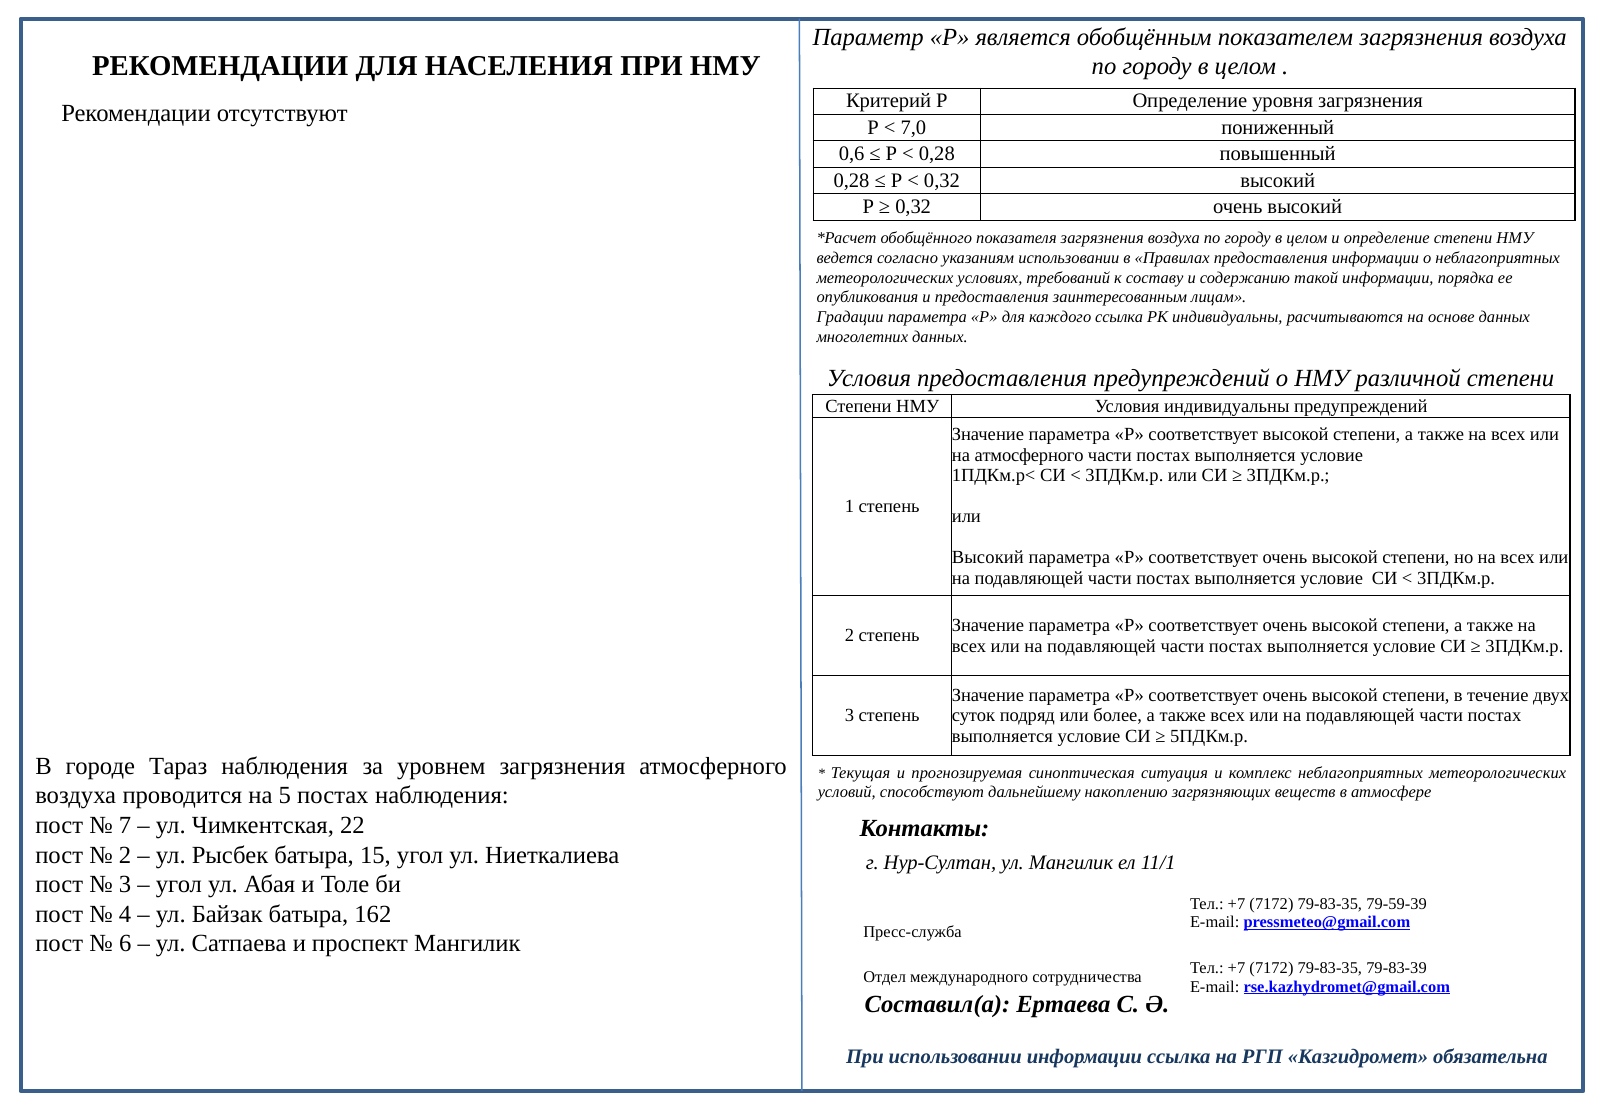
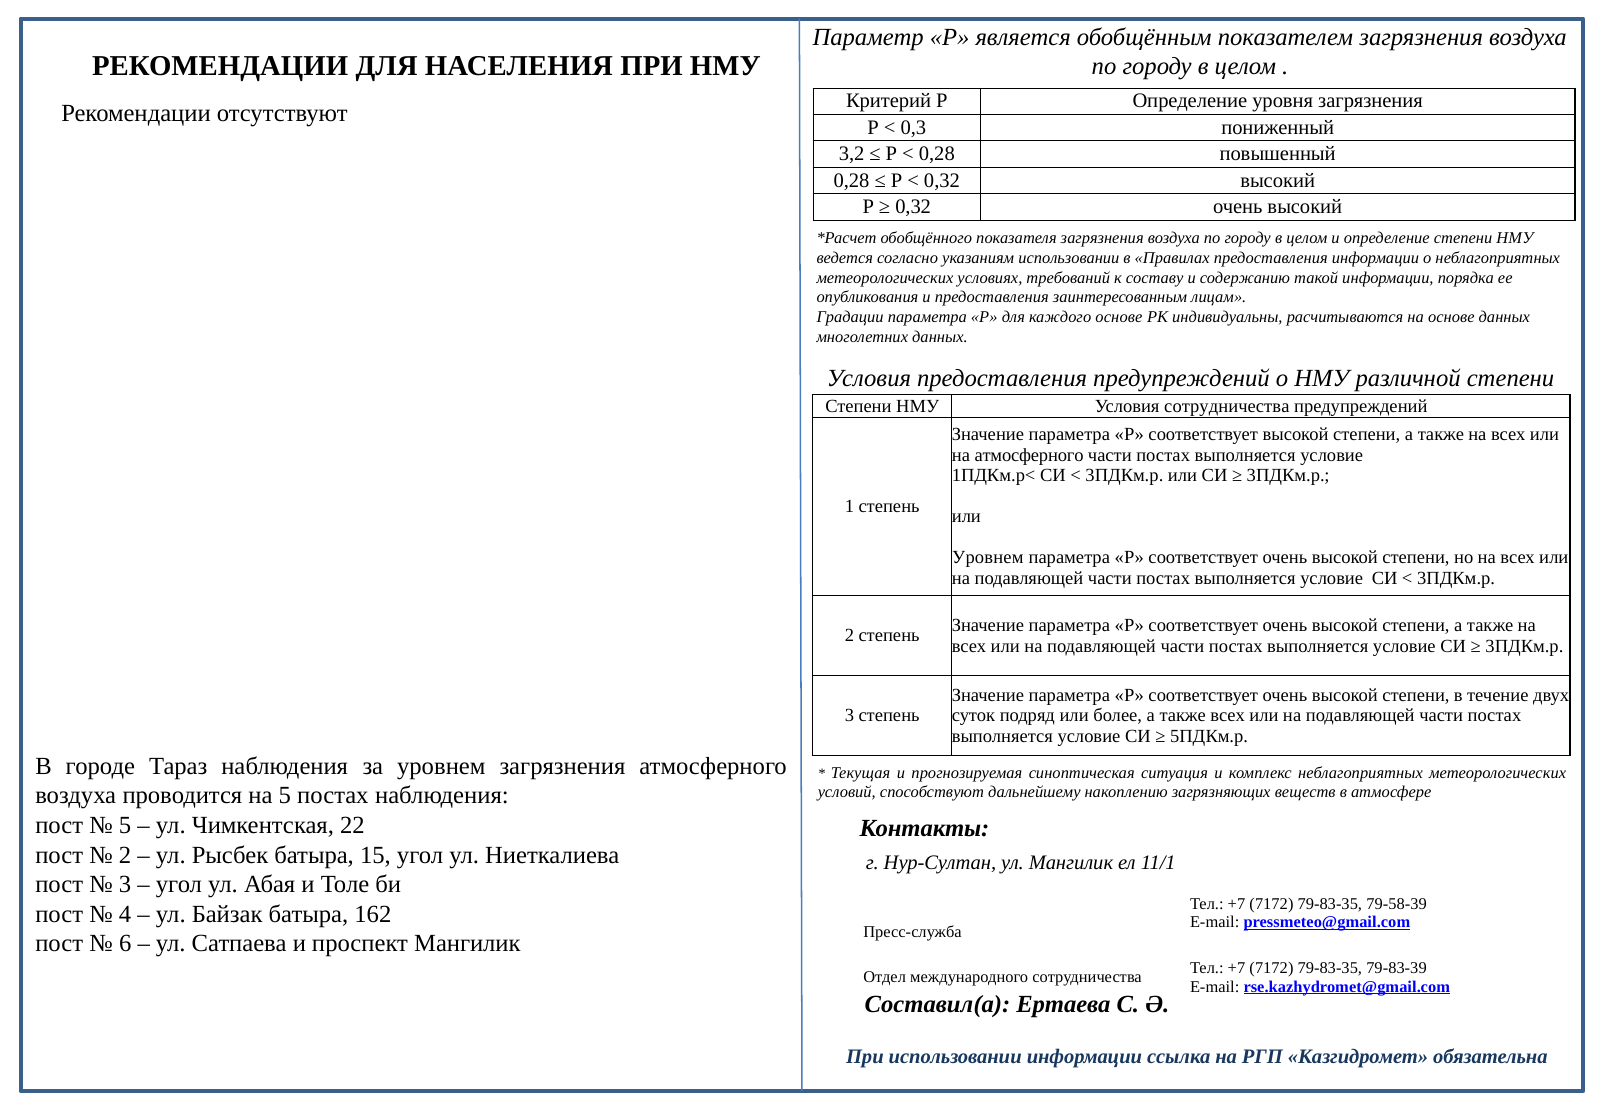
7,0: 7,0 -> 0,3
0,6: 0,6 -> 3,2
каждого ссылка: ссылка -> основе
Условия индивидуальны: индивидуальны -> сотрудничества
Высокий at (988, 558): Высокий -> Уровнем
7 at (125, 826): 7 -> 5
79-59-39: 79-59-39 -> 79-58-39
